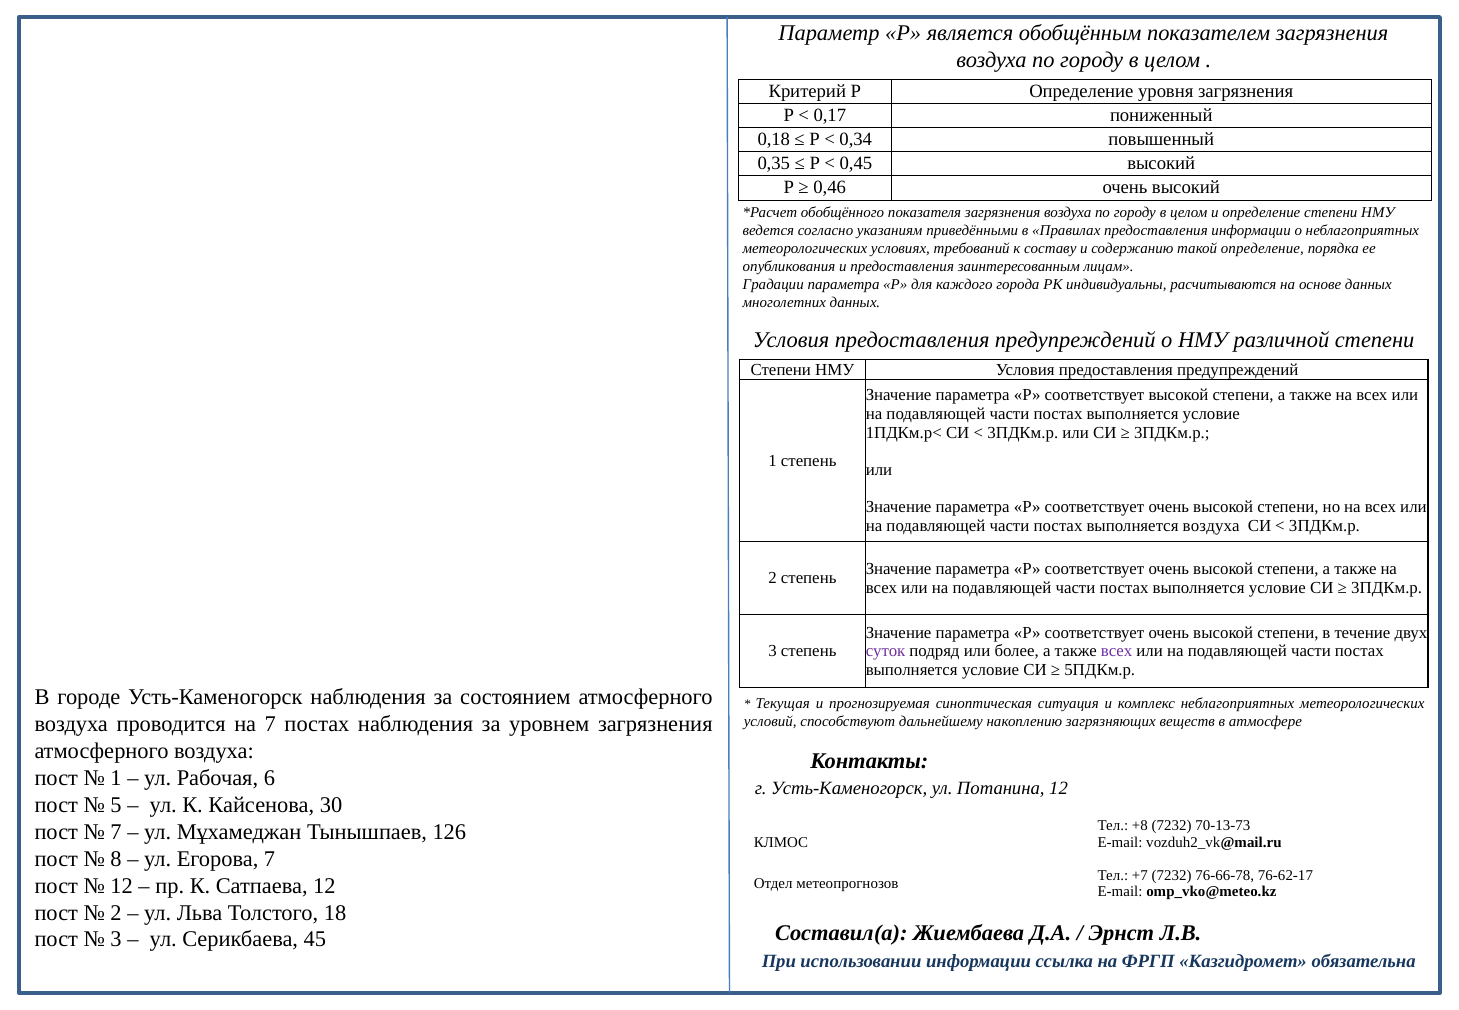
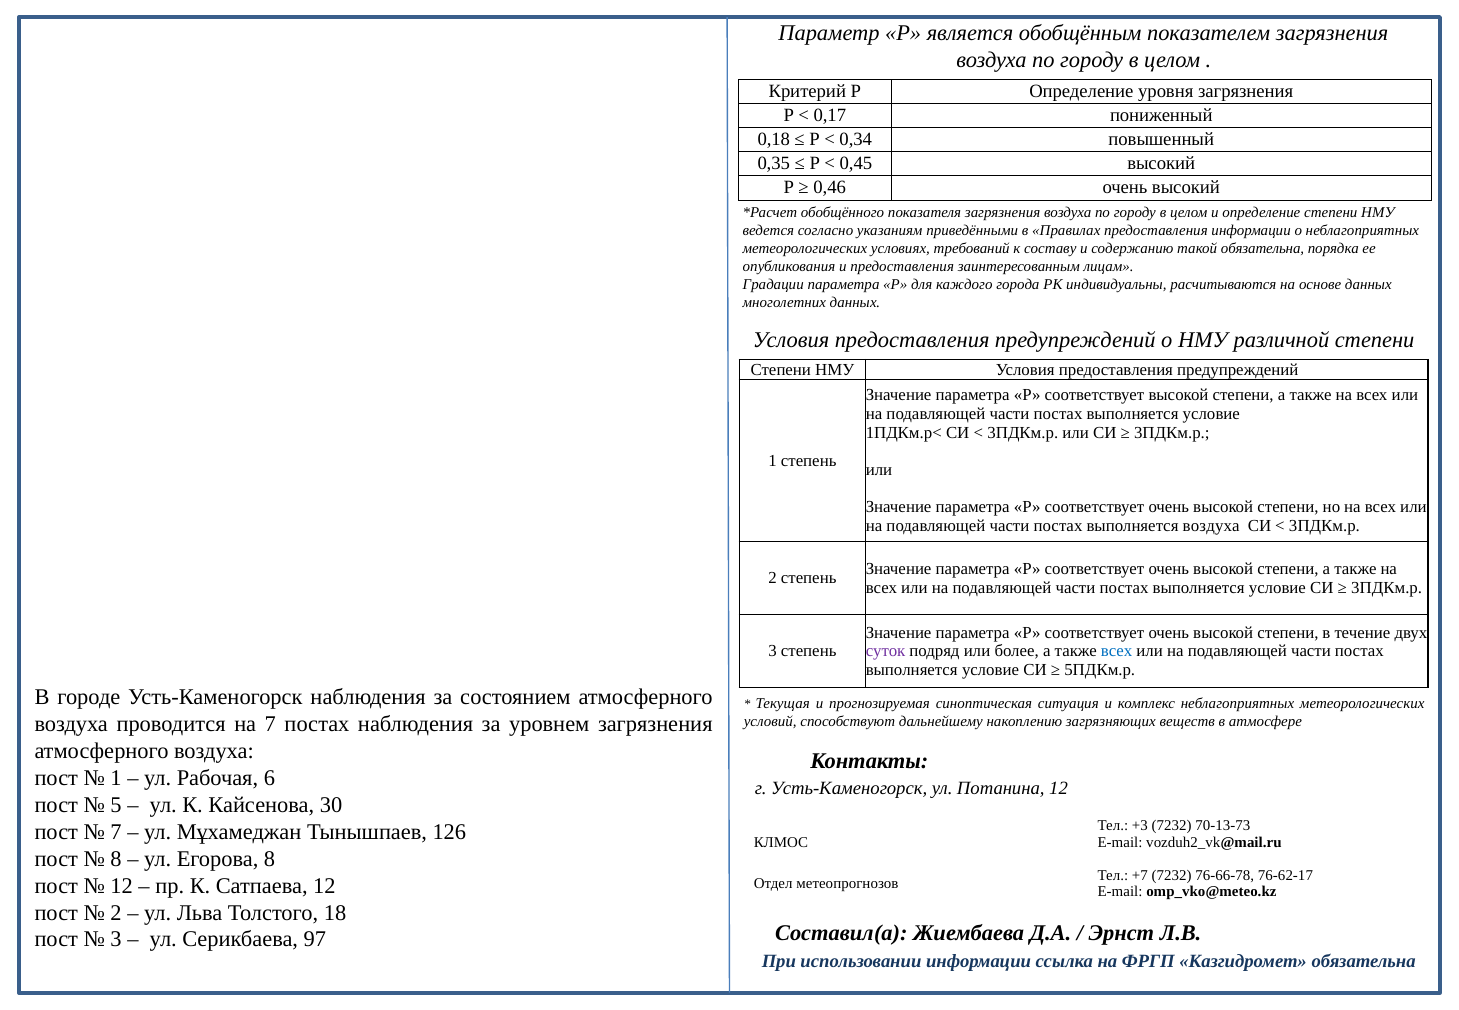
такой определение: определение -> обязательна
всех at (1117, 651) colour: purple -> blue
+8: +8 -> +3
Егорова 7: 7 -> 8
45: 45 -> 97
